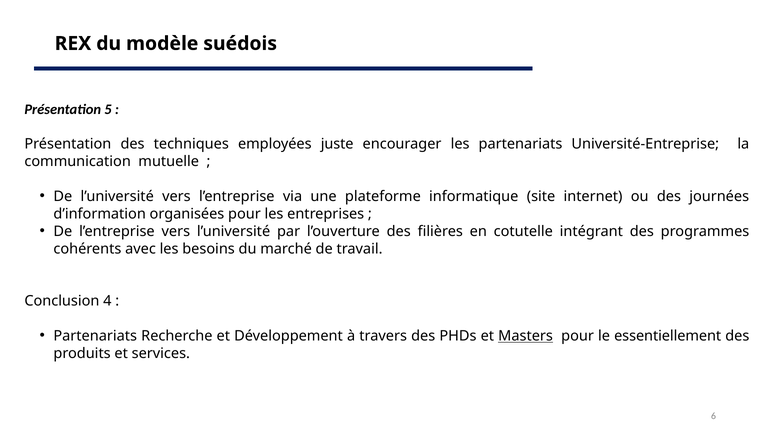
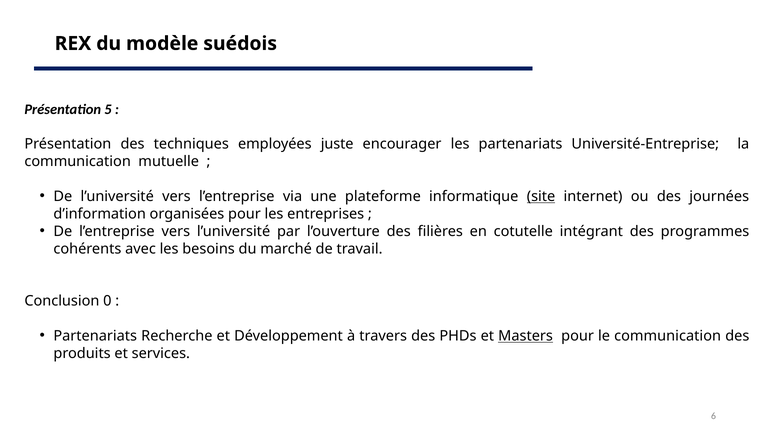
site underline: none -> present
4: 4 -> 0
le essentiellement: essentiellement -> communication
